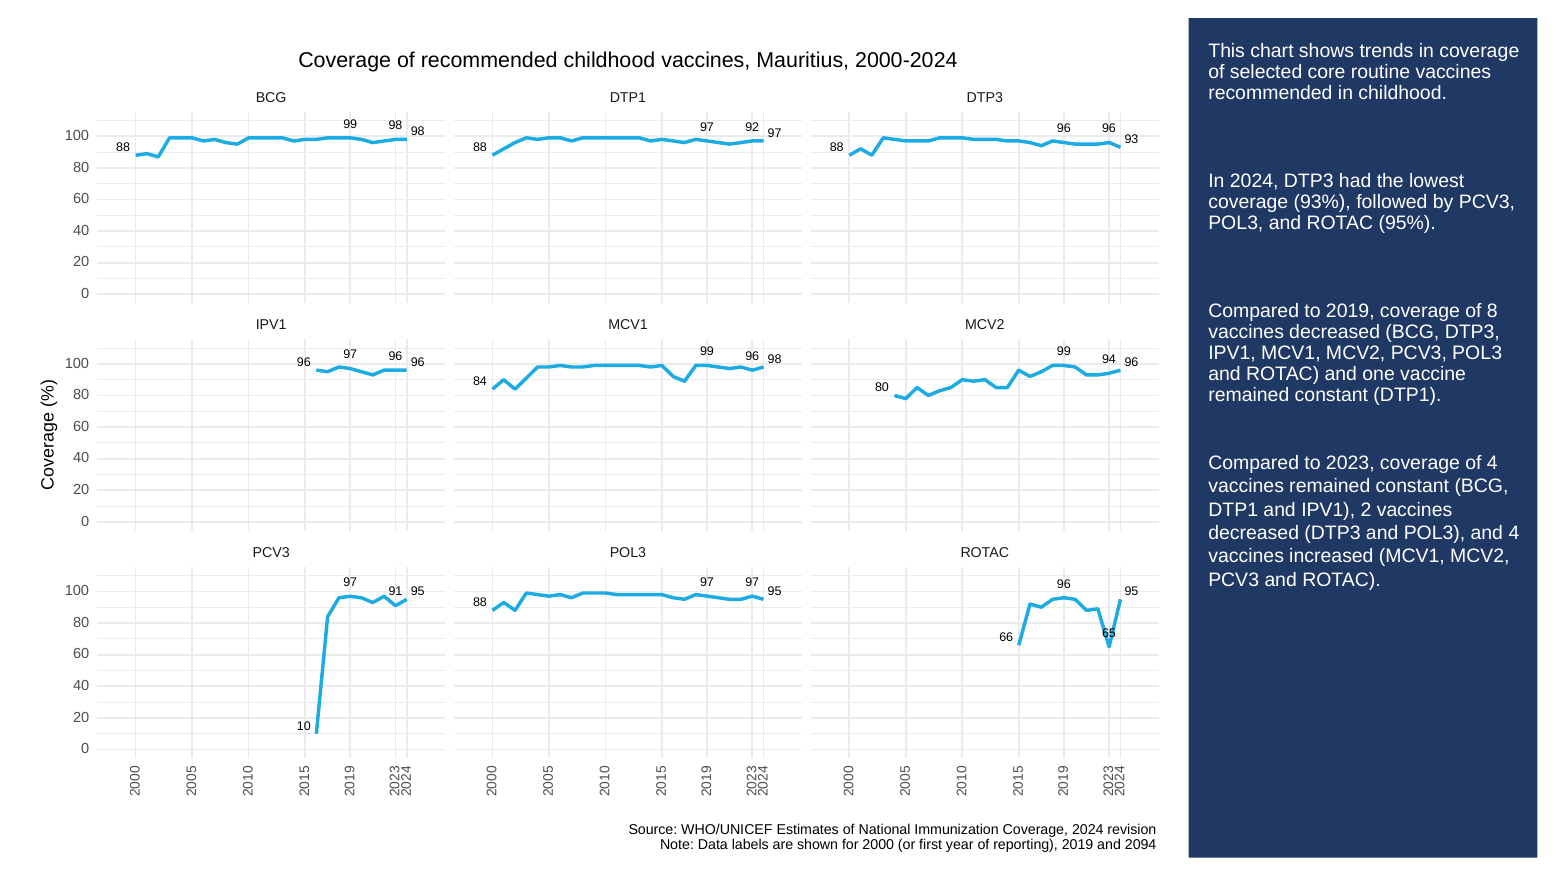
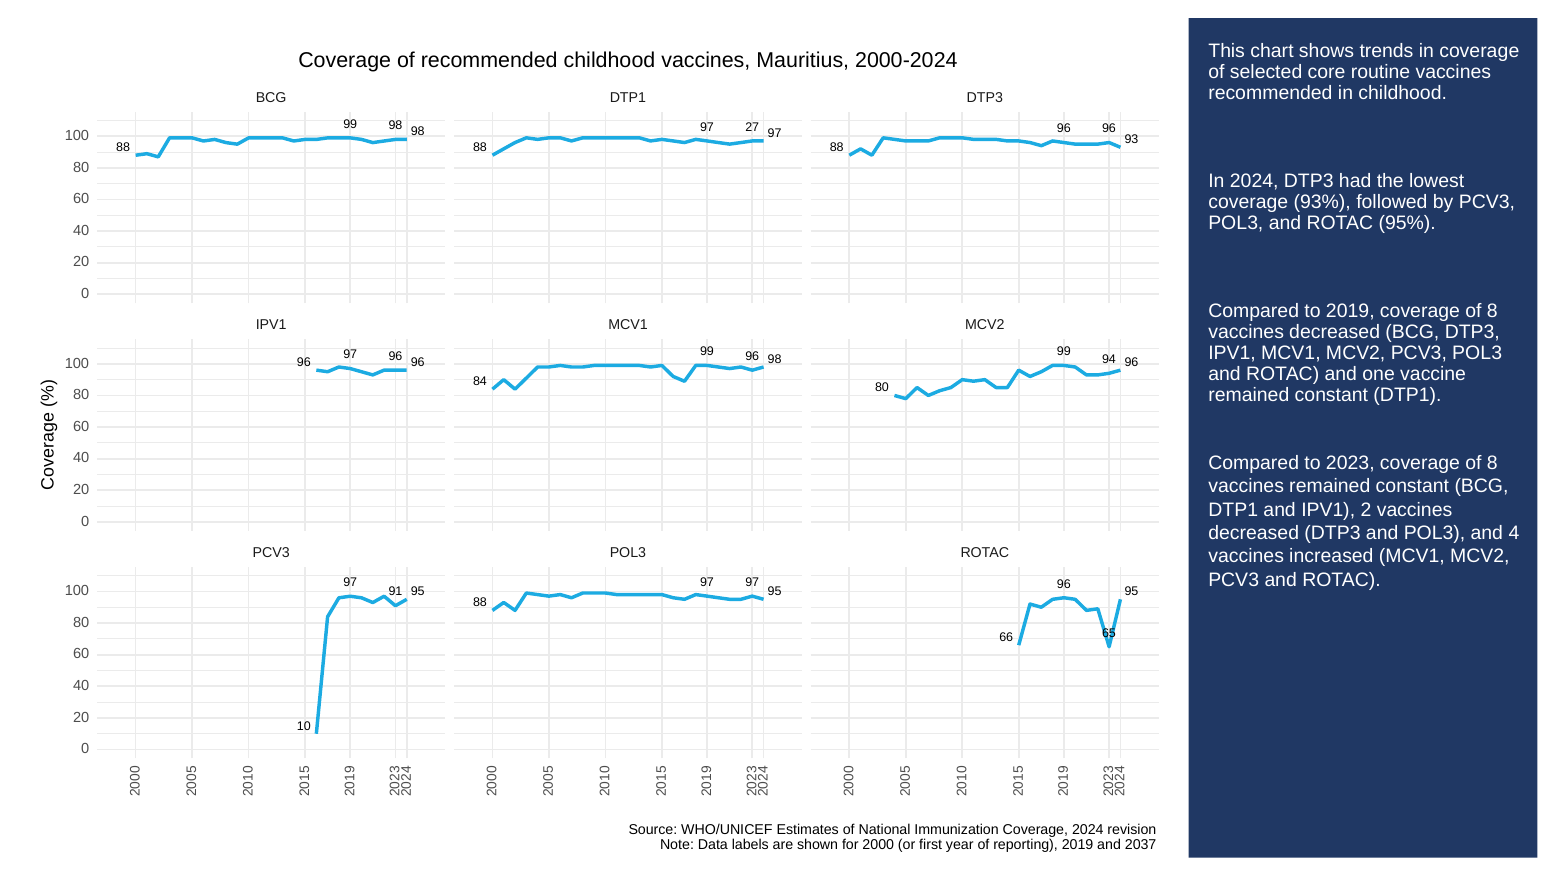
92: 92 -> 27
2023 coverage of 4: 4 -> 8
2094: 2094 -> 2037
